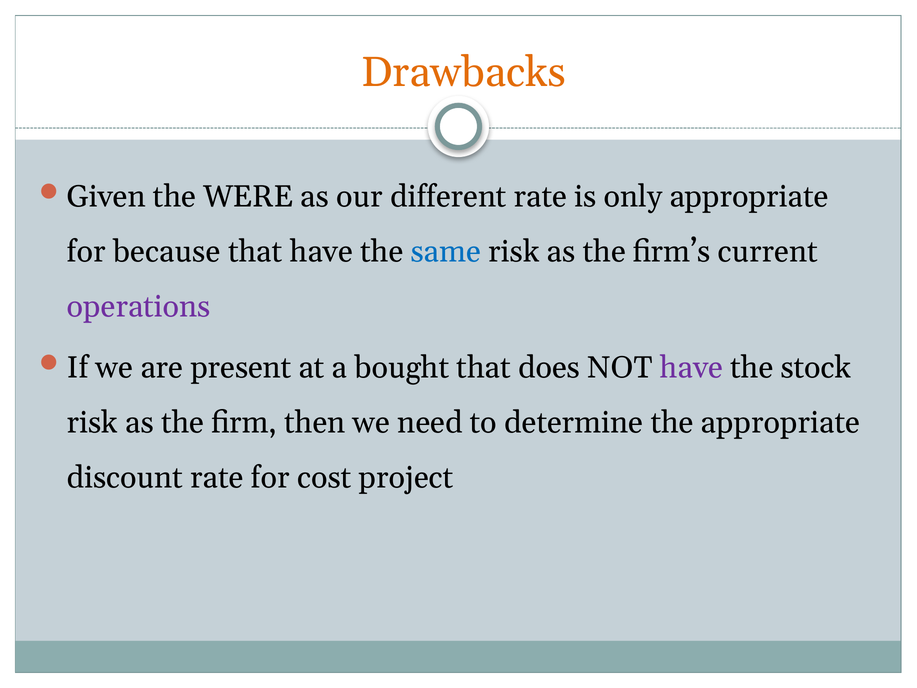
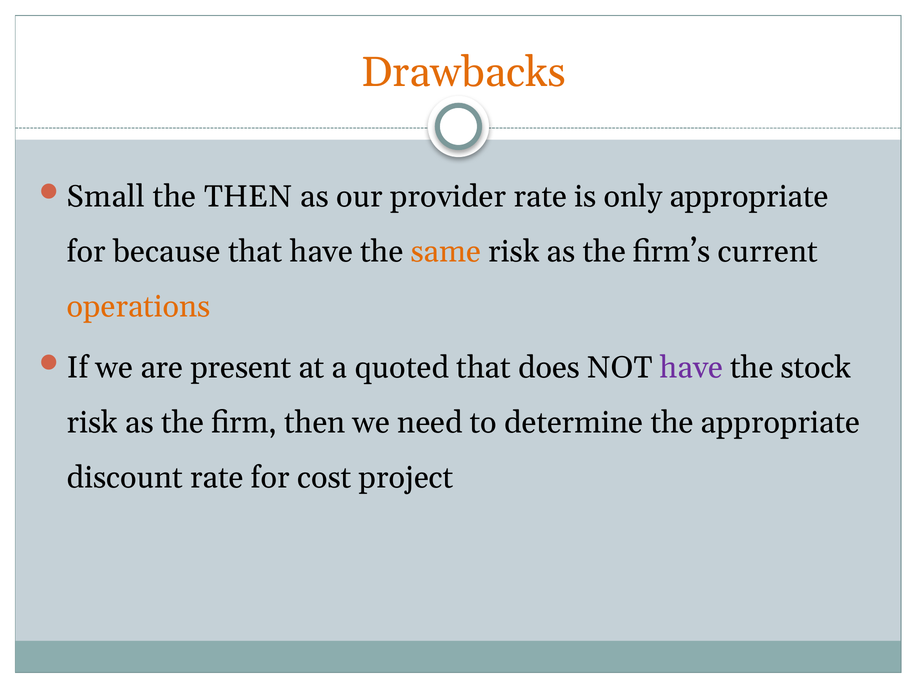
Given: Given -> Small
the WERE: WERE -> THEN
different: different -> provider
same colour: blue -> orange
operations colour: purple -> orange
bought: bought -> quoted
